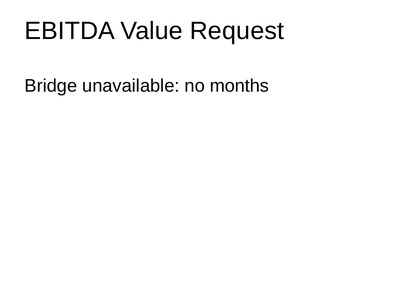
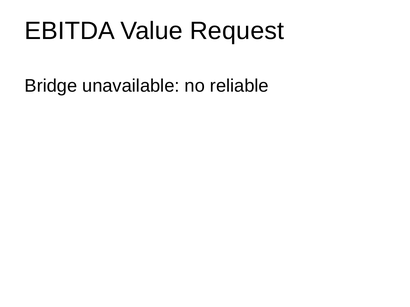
months: months -> reliable
